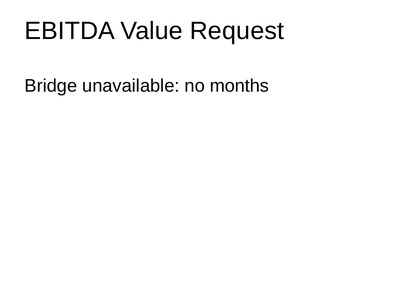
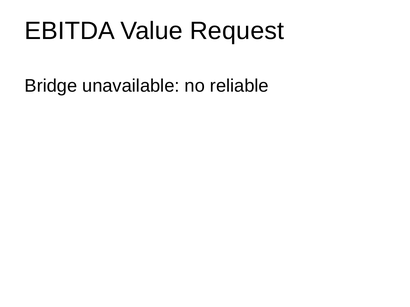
months: months -> reliable
